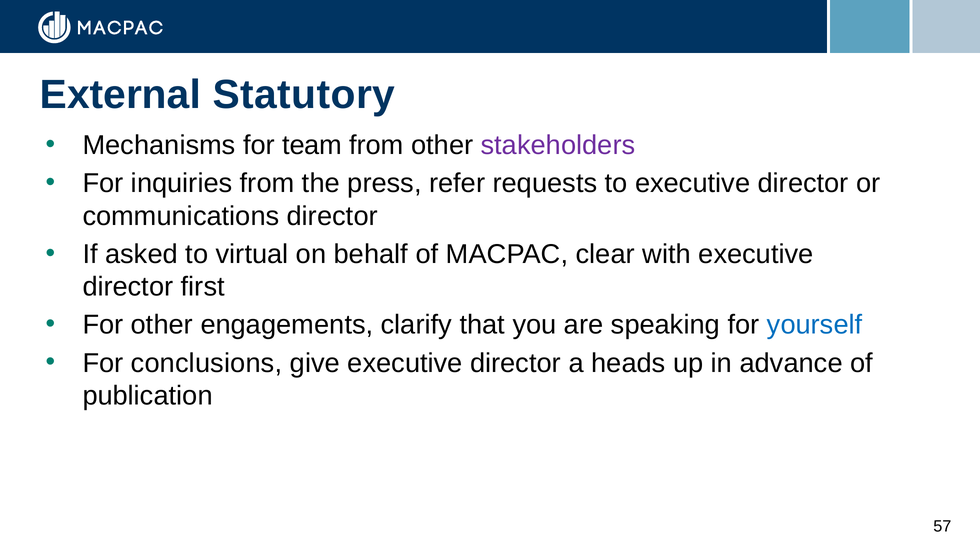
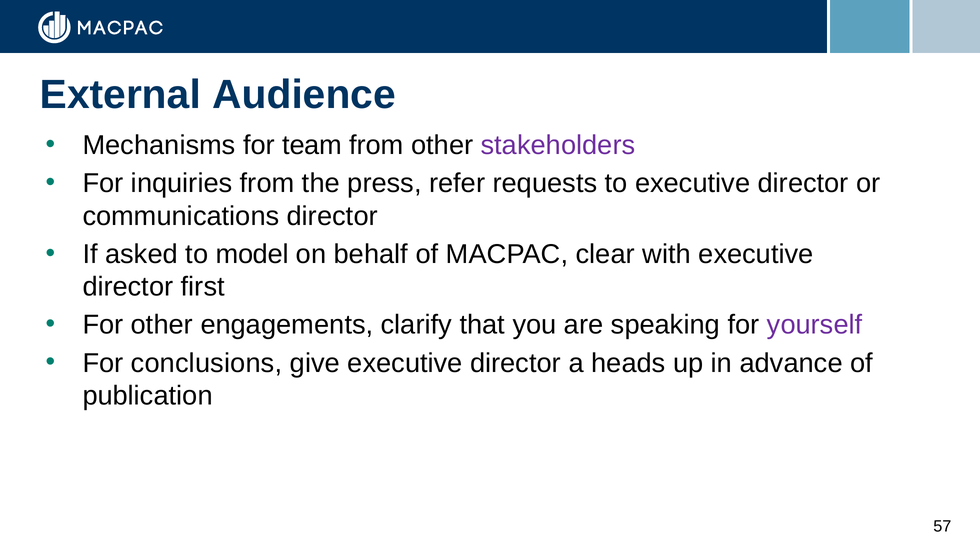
Statutory: Statutory -> Audience
virtual: virtual -> model
yourself colour: blue -> purple
